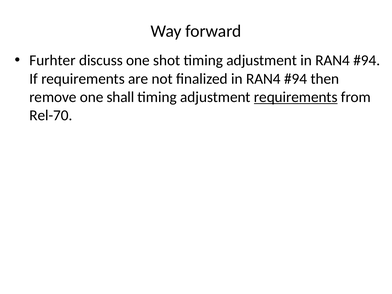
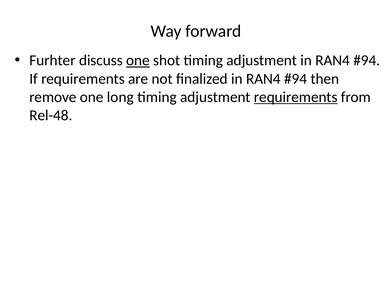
one at (138, 60) underline: none -> present
shall: shall -> long
Rel-70: Rel-70 -> Rel-48
